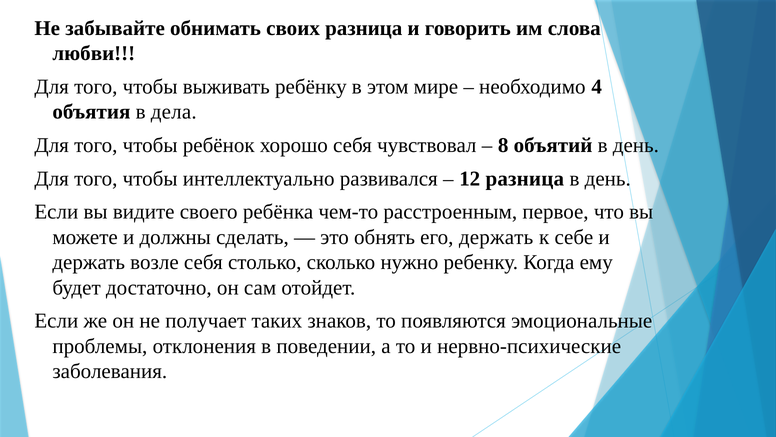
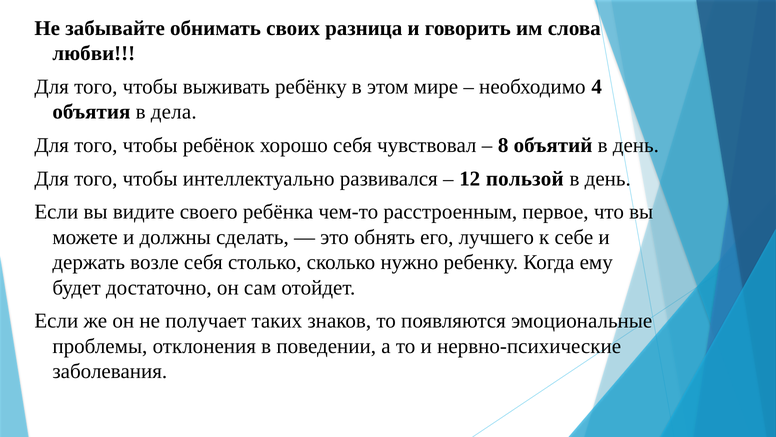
12 разница: разница -> пользой
его держать: держать -> лучшего
